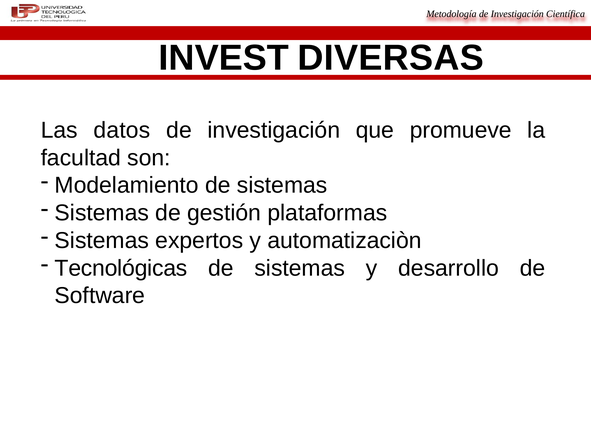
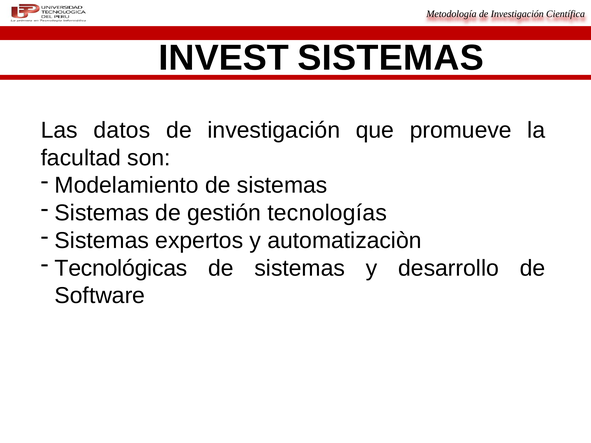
INVEST DIVERSAS: DIVERSAS -> SISTEMAS
plataformas: plataformas -> tecnologías
